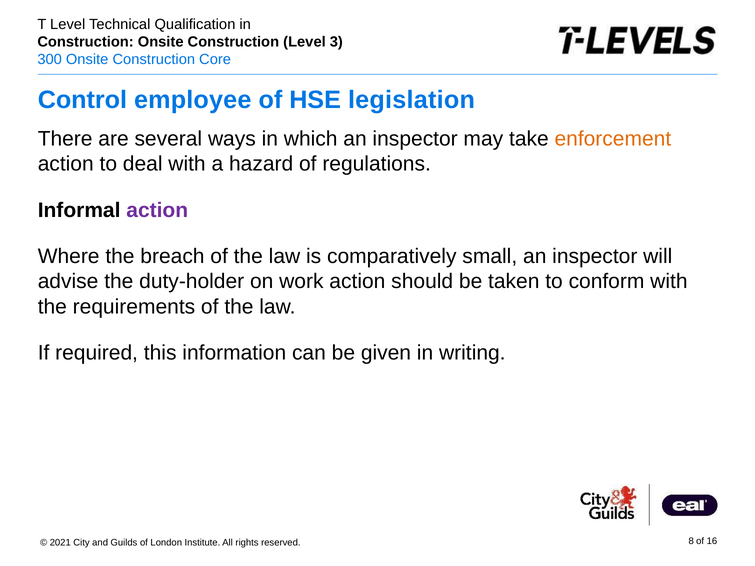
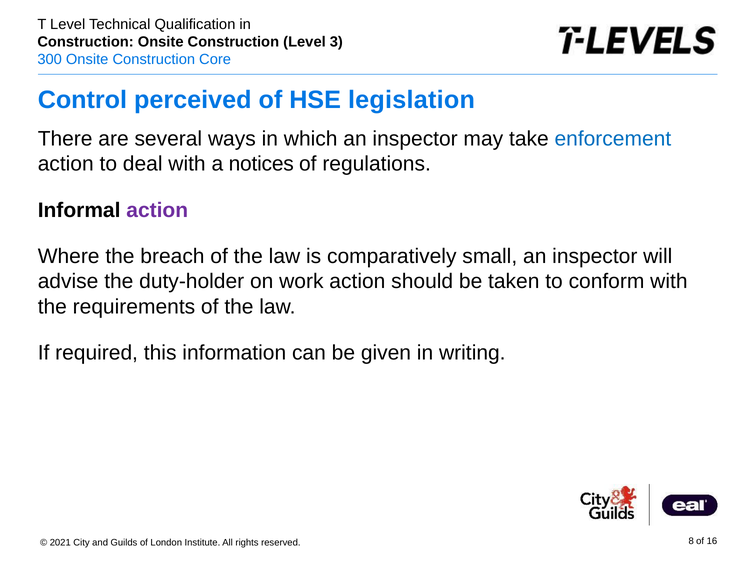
employee: employee -> perceived
enforcement colour: orange -> blue
hazard: hazard -> notices
